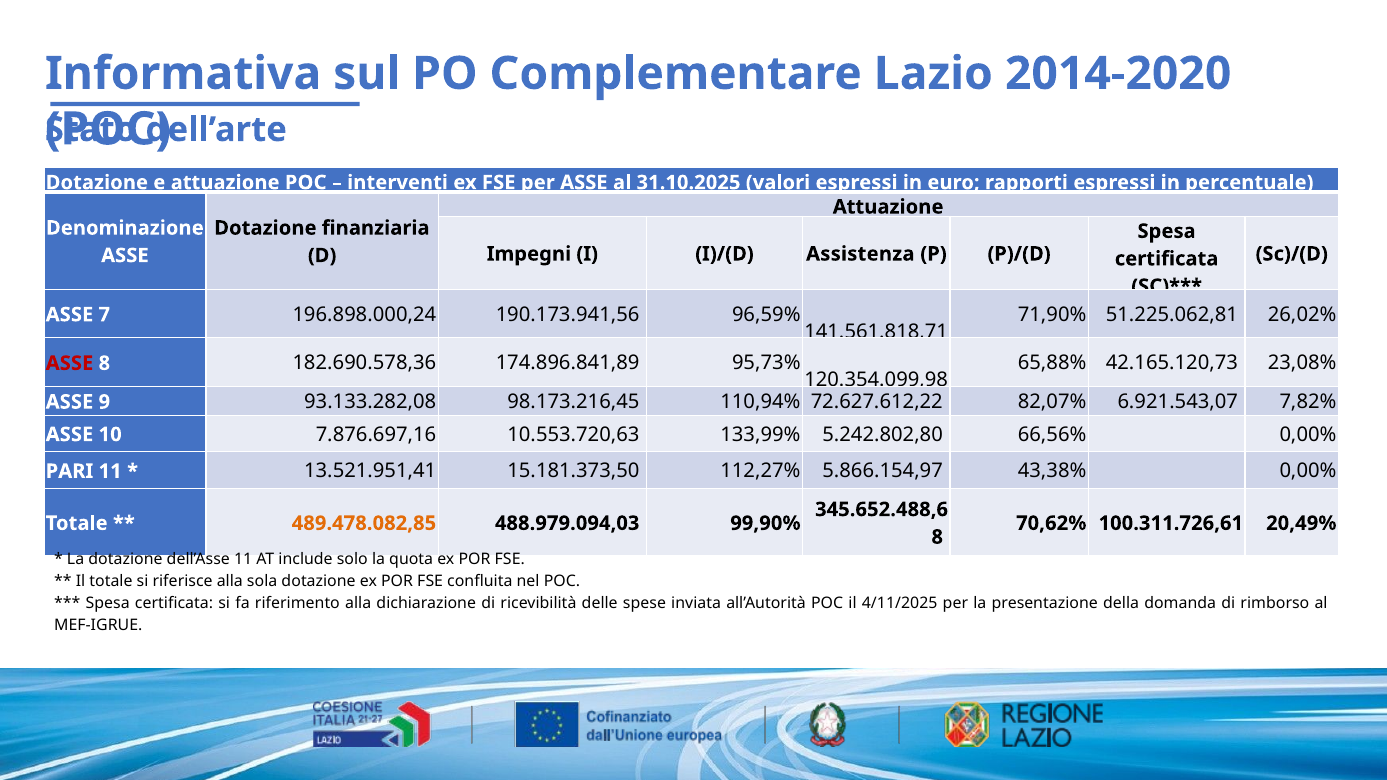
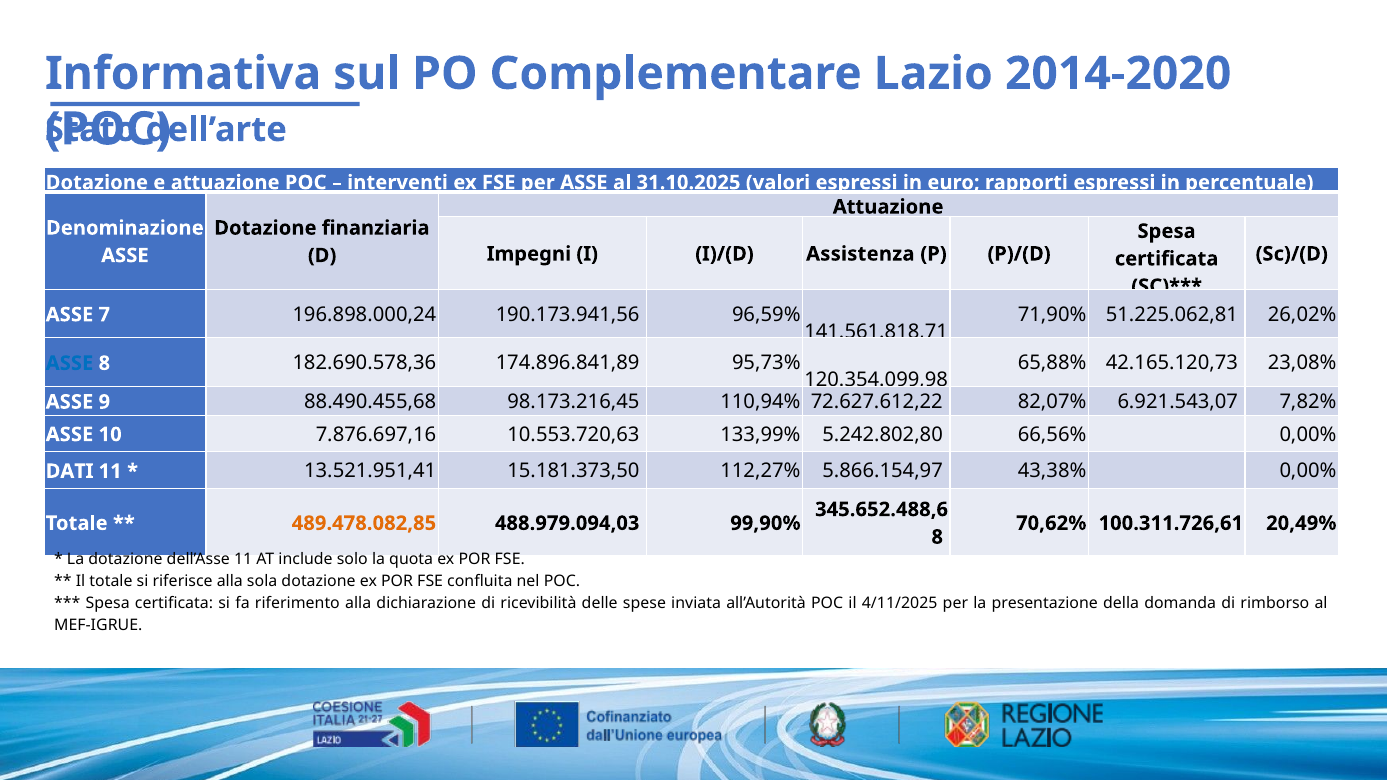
ASSE at (69, 363) colour: red -> blue
93.133.282,08: 93.133.282,08 -> 88.490.455,68
PARI: PARI -> DATI
